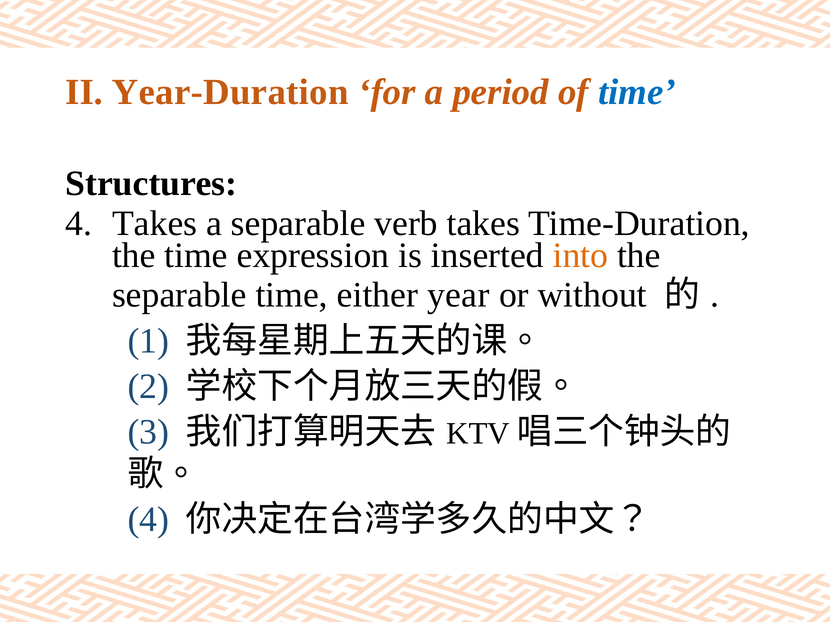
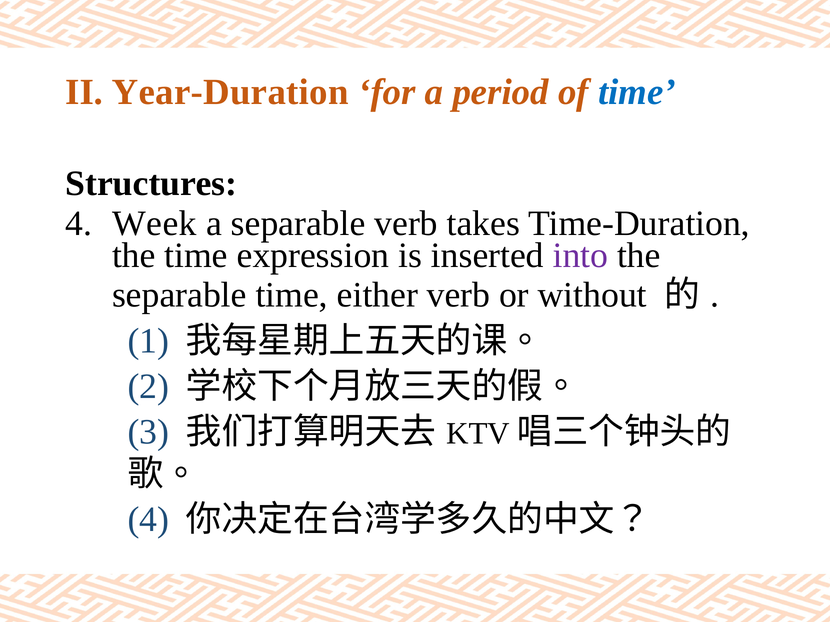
4 Takes: Takes -> Week
into colour: orange -> purple
either year: year -> verb
